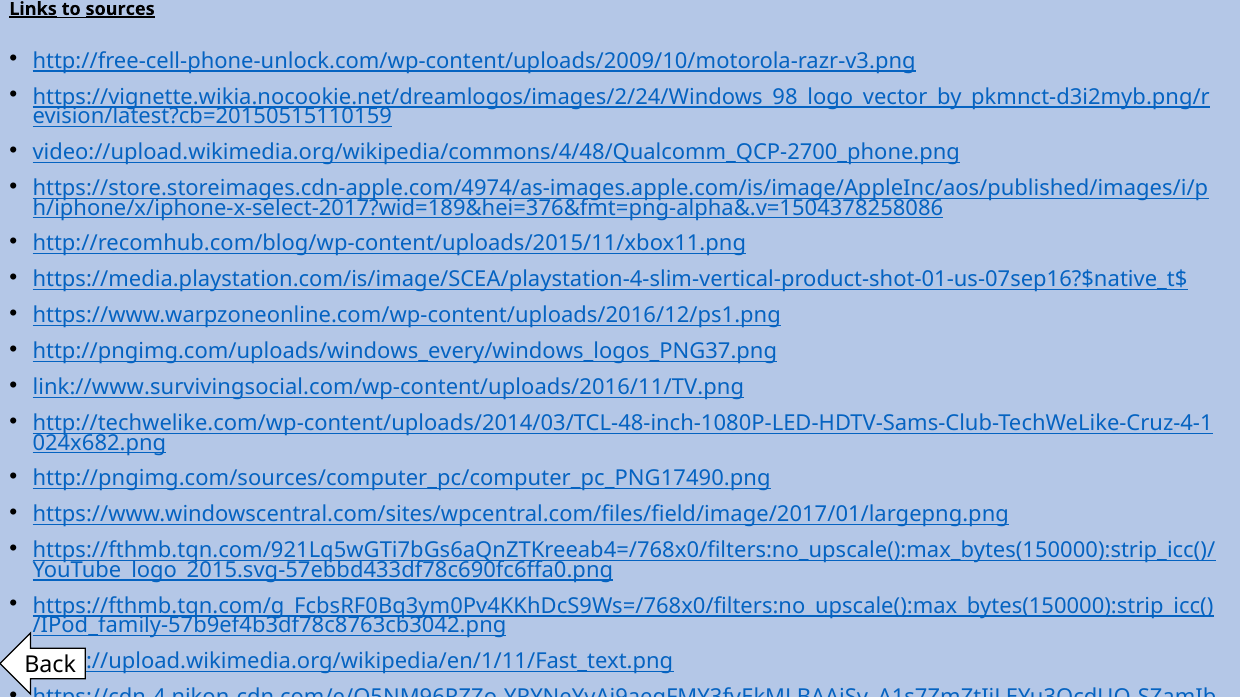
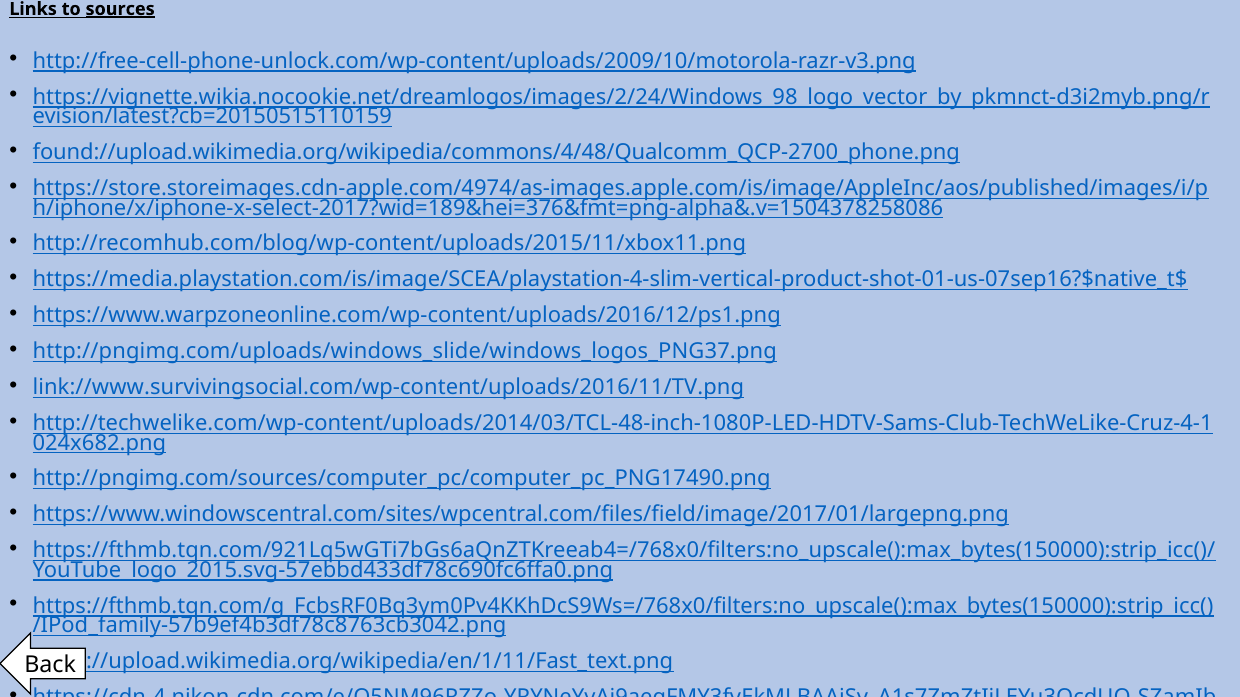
Links underline: present -> none
video://upload.wikimedia.org/wikipedia/commons/4/48/Qualcomm_QCP-2700_phone.png: video://upload.wikimedia.org/wikipedia/commons/4/48/Qualcomm_QCP-2700_phone.png -> found://upload.wikimedia.org/wikipedia/commons/4/48/Qualcomm_QCP-2700_phone.png
http://pngimg.com/uploads/windows_every/windows_logos_PNG37.png: http://pngimg.com/uploads/windows_every/windows_logos_PNG37.png -> http://pngimg.com/uploads/windows_slide/windows_logos_PNG37.png
